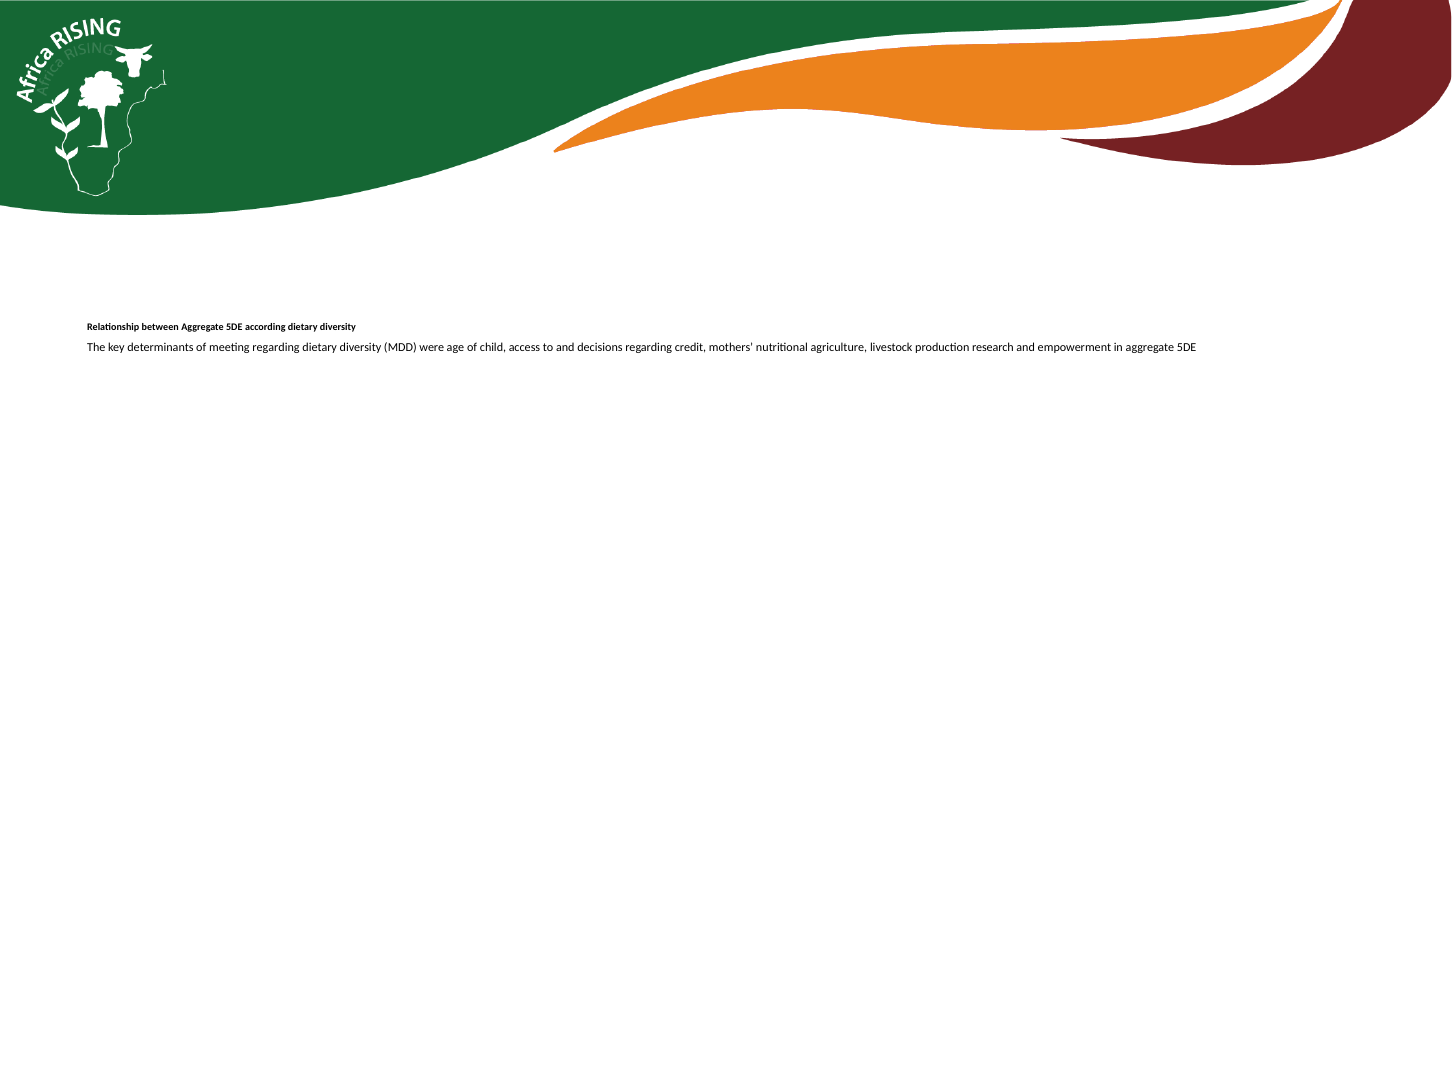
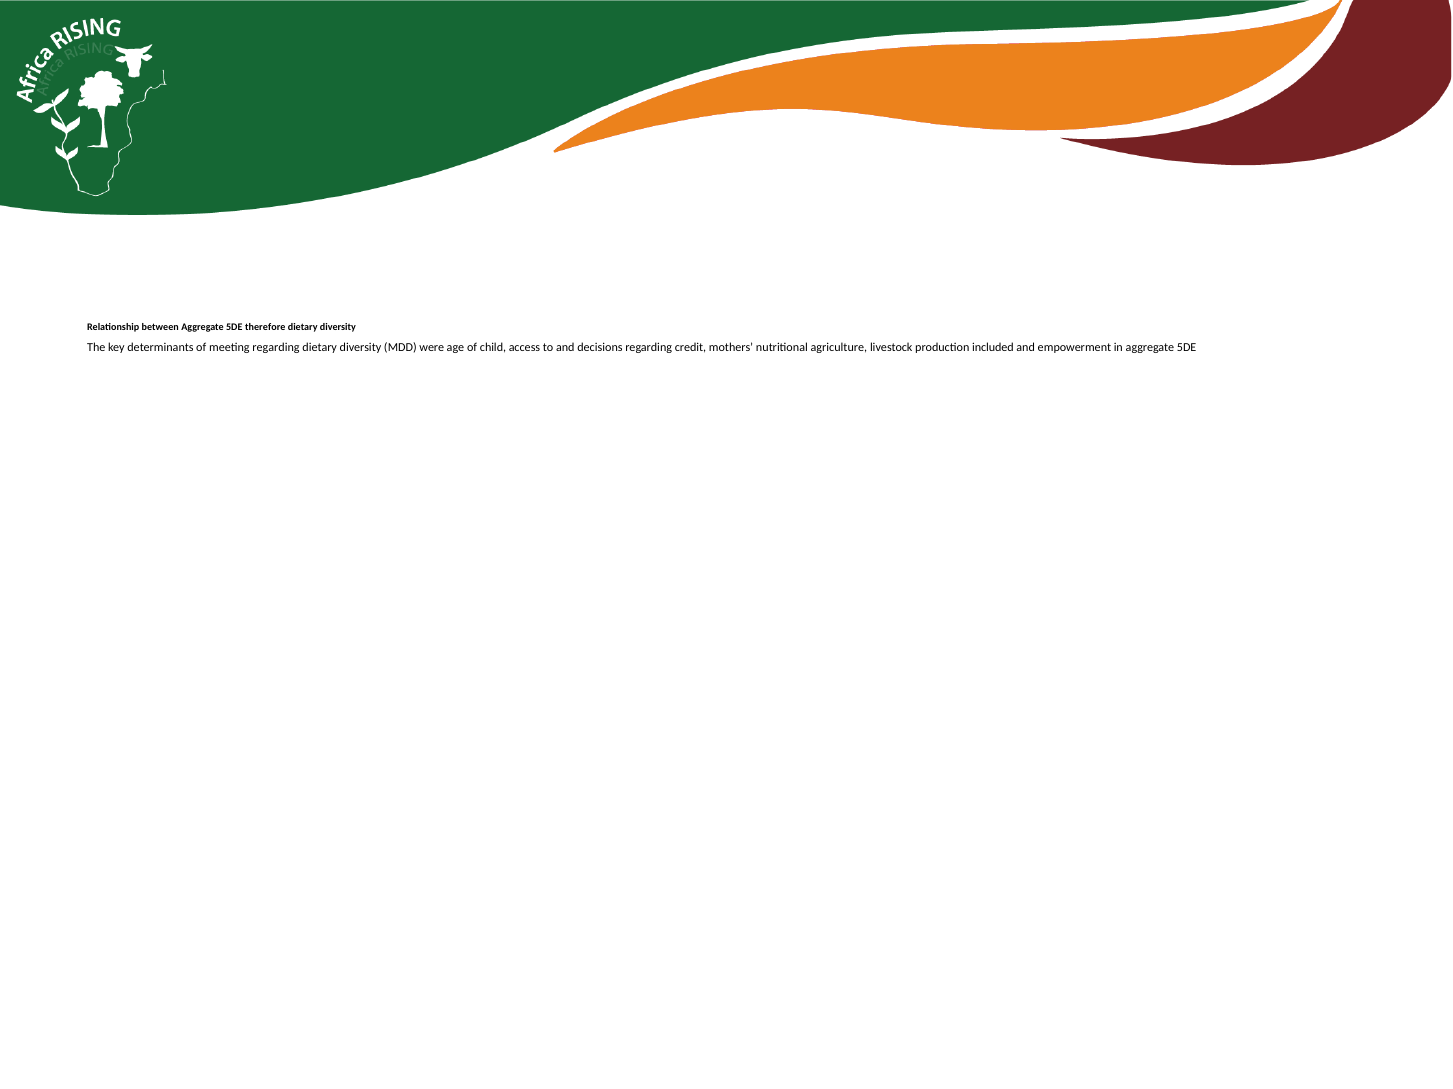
according: according -> therefore
research: research -> included
